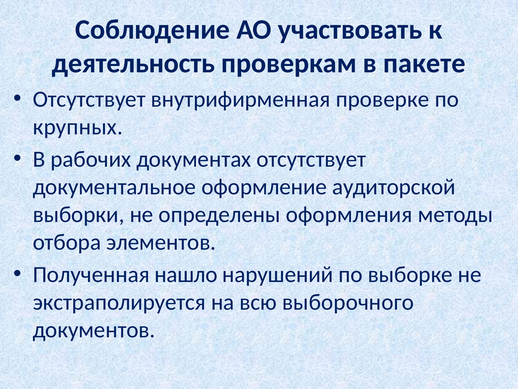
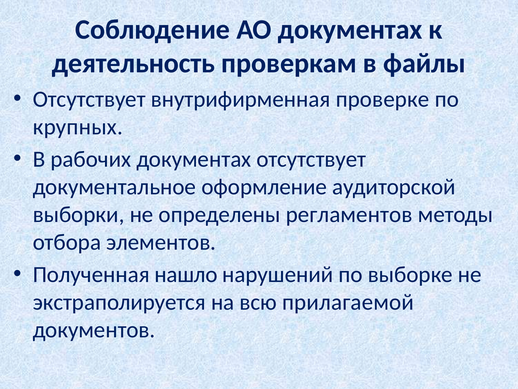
АО участвовать: участвовать -> документах
пакете: пакете -> файлы
оформления: оформления -> регламентов
выборочного: выборочного -> прилагаемой
